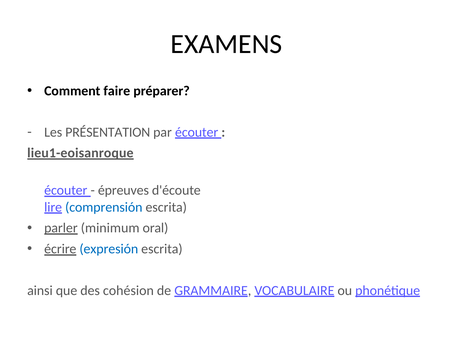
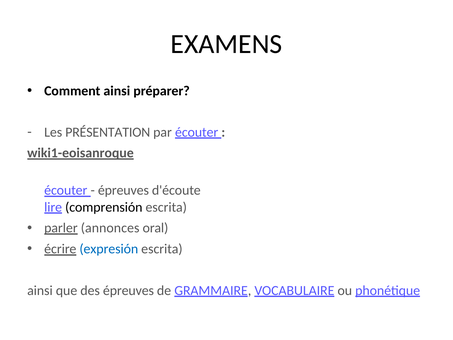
Comment faire: faire -> ainsi
lieu1-eoisanroque: lieu1-eoisanroque -> wiki1-eoisanroque
comprensión colour: blue -> black
minimum: minimum -> annonces
des cohésion: cohésion -> épreuves
